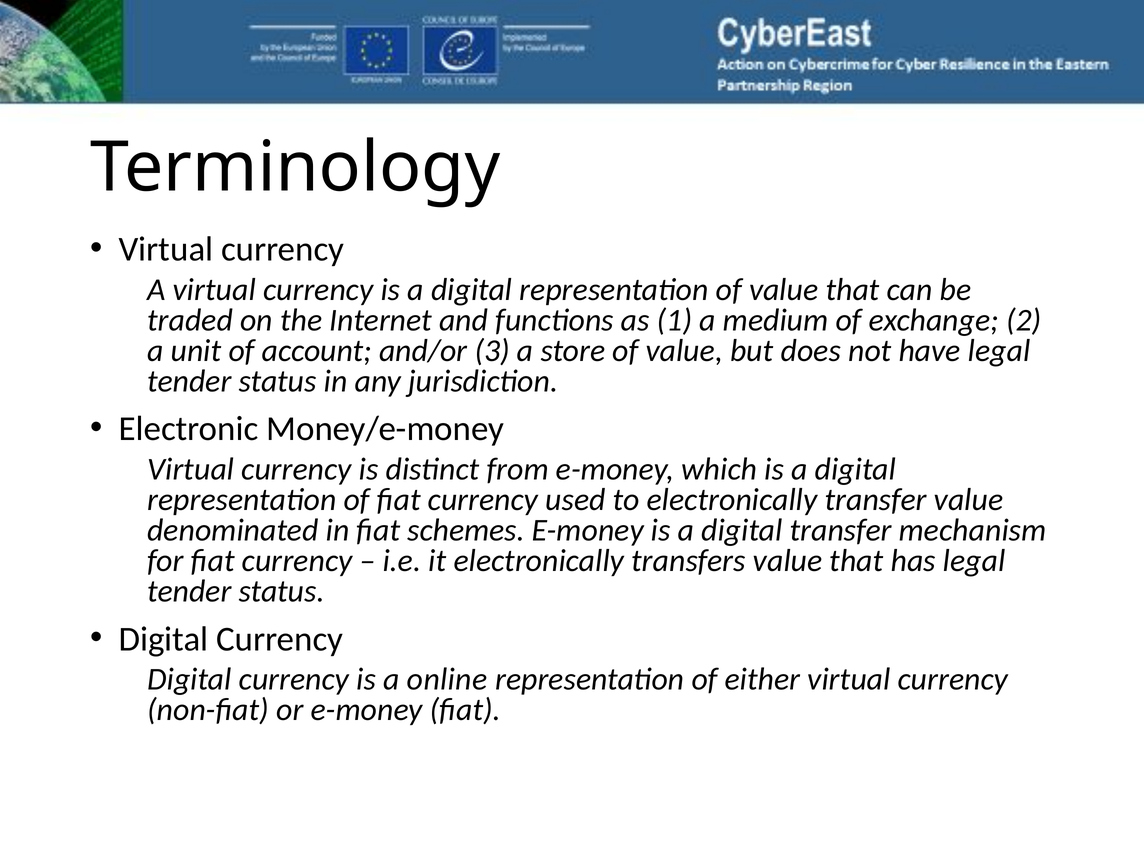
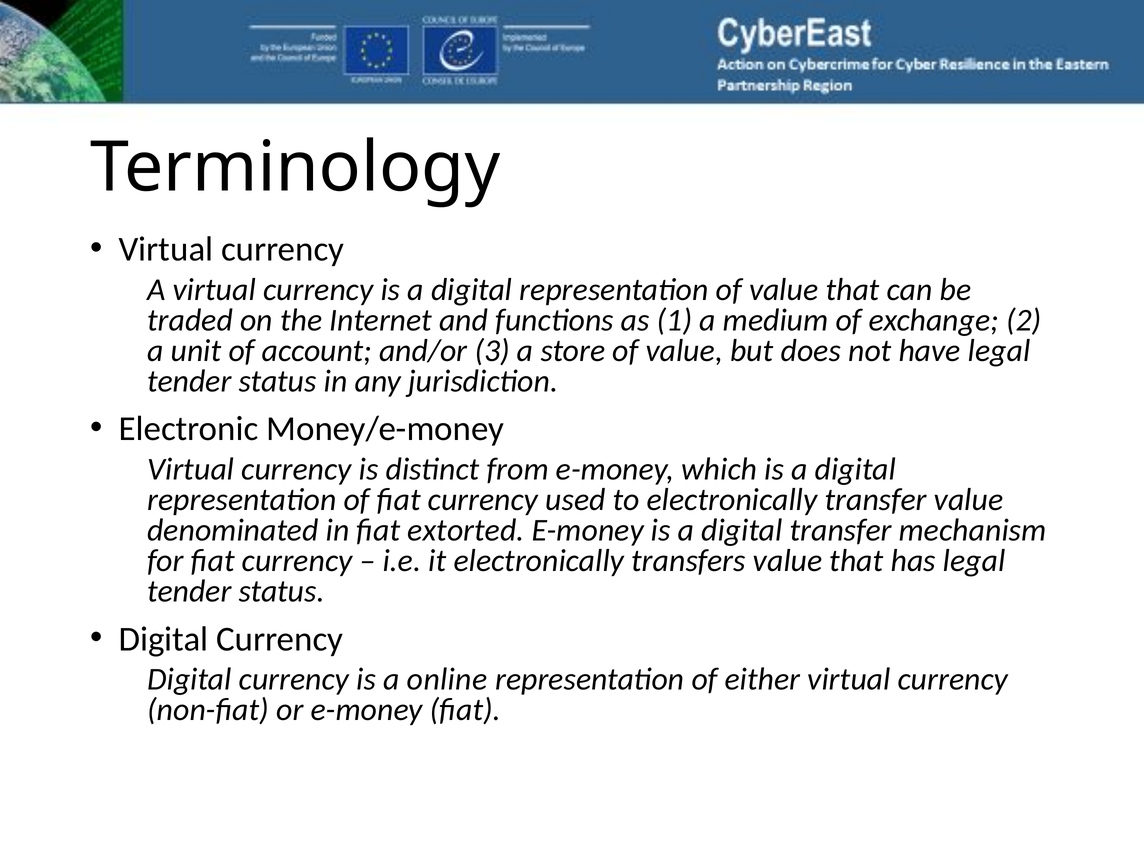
schemes: schemes -> extorted
